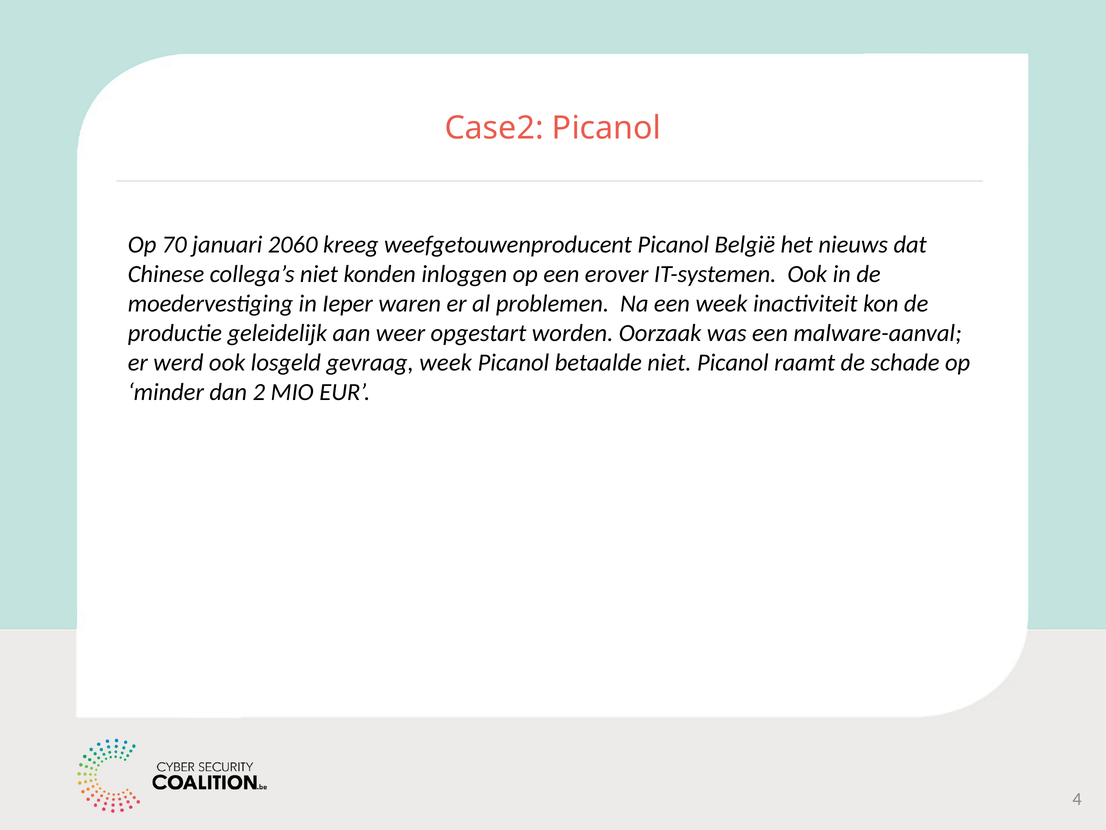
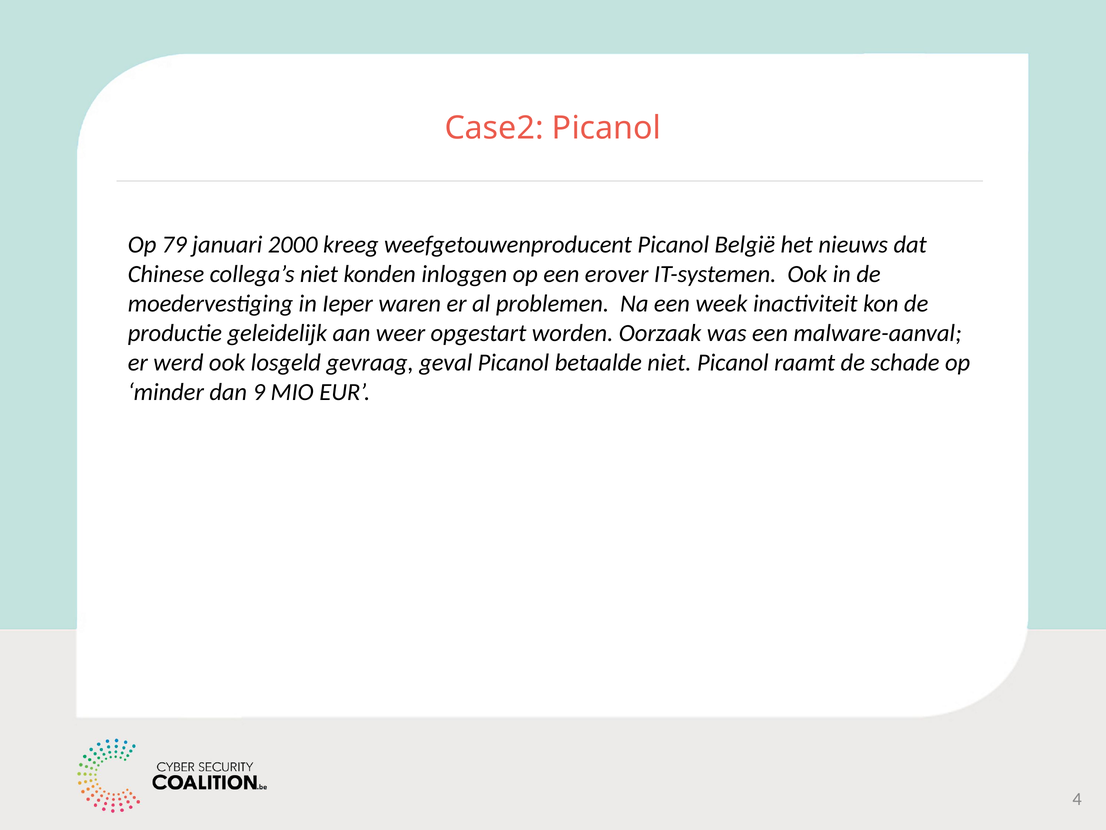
70: 70 -> 79
2060: 2060 -> 2000
gevraag week: week -> geval
2: 2 -> 9
